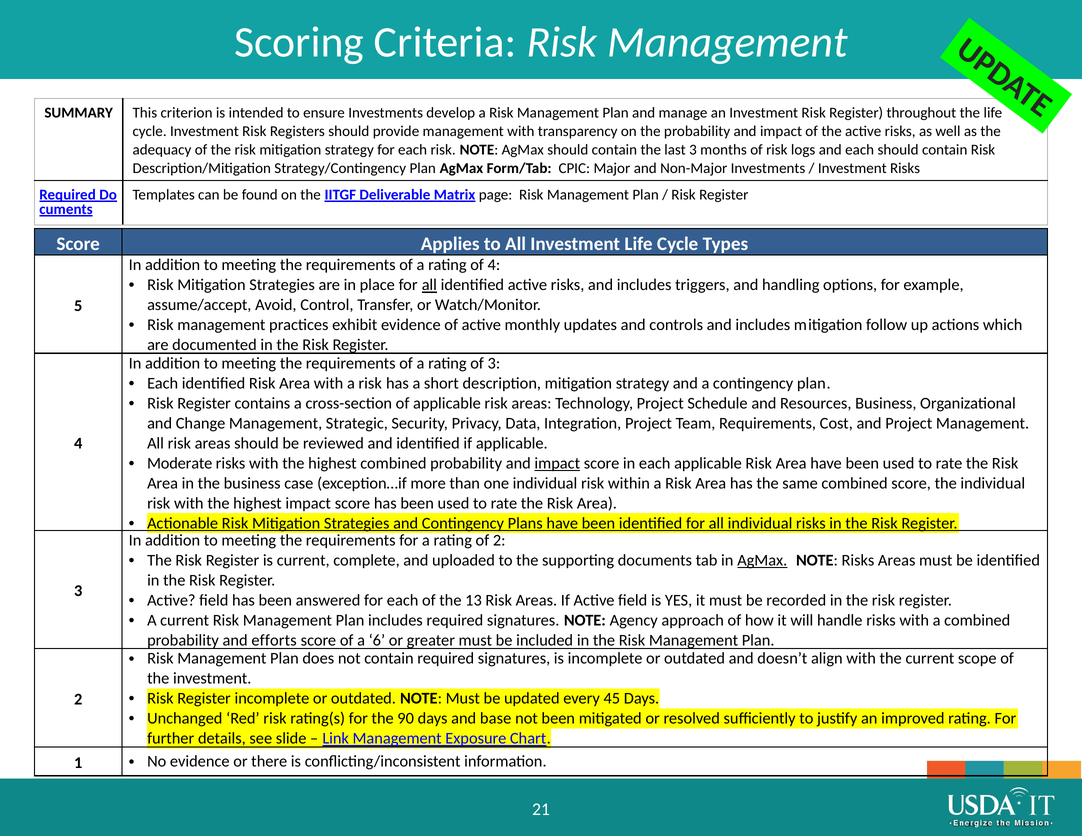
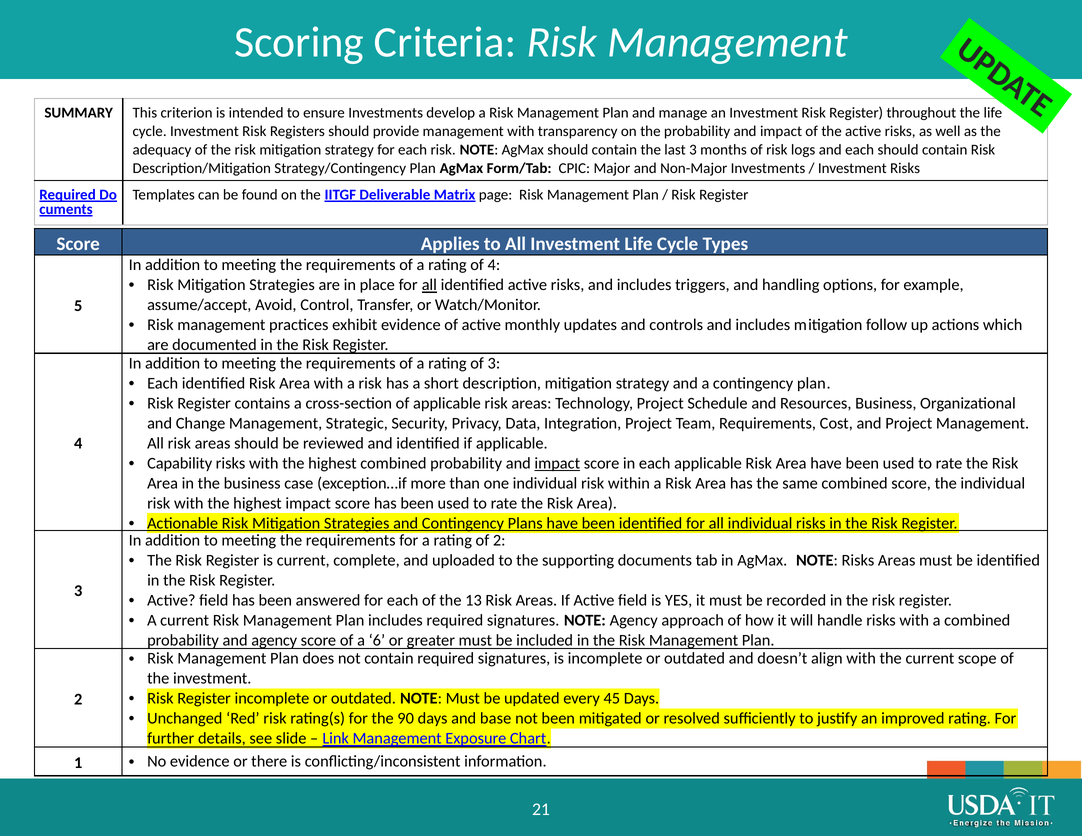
Moderate: Moderate -> Capability
AgMax at (762, 561) underline: present -> none
and efforts: efforts -> agency
